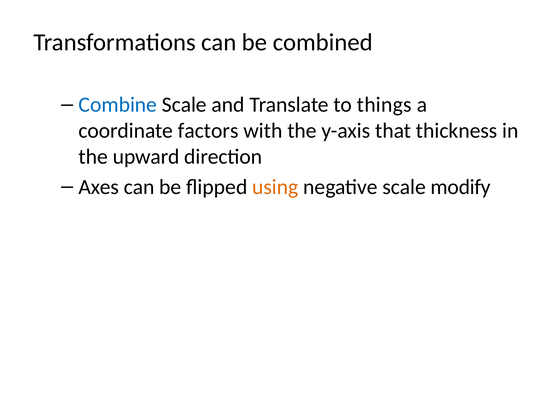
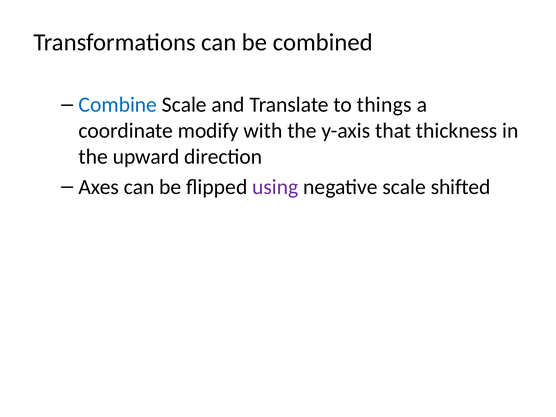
factors: factors -> modify
using colour: orange -> purple
modify: modify -> shifted
